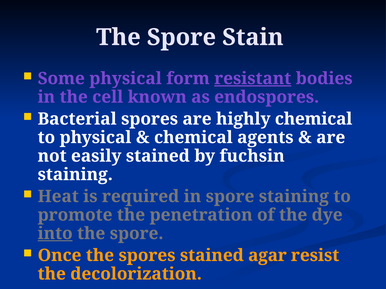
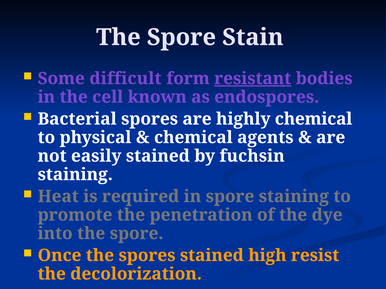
Some physical: physical -> difficult
into underline: present -> none
agar: agar -> high
